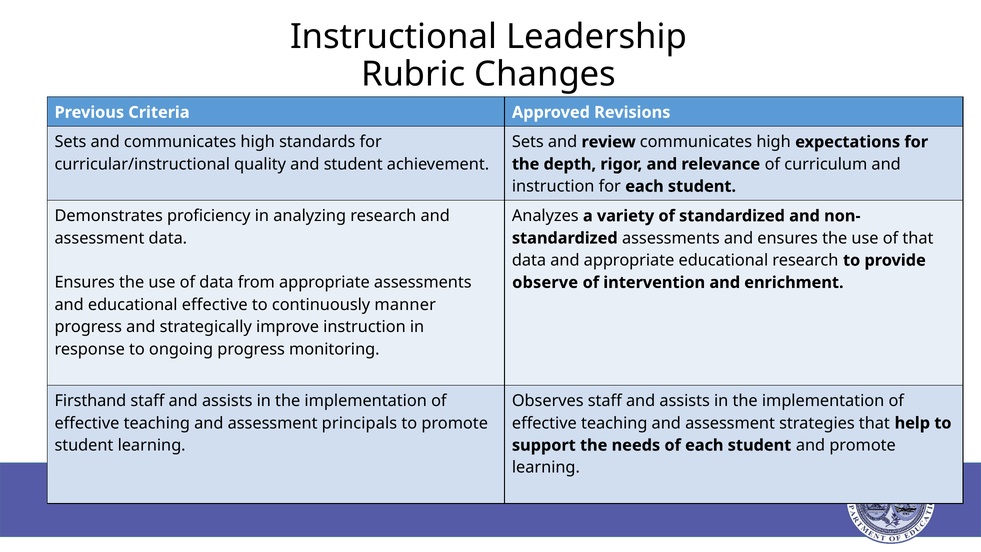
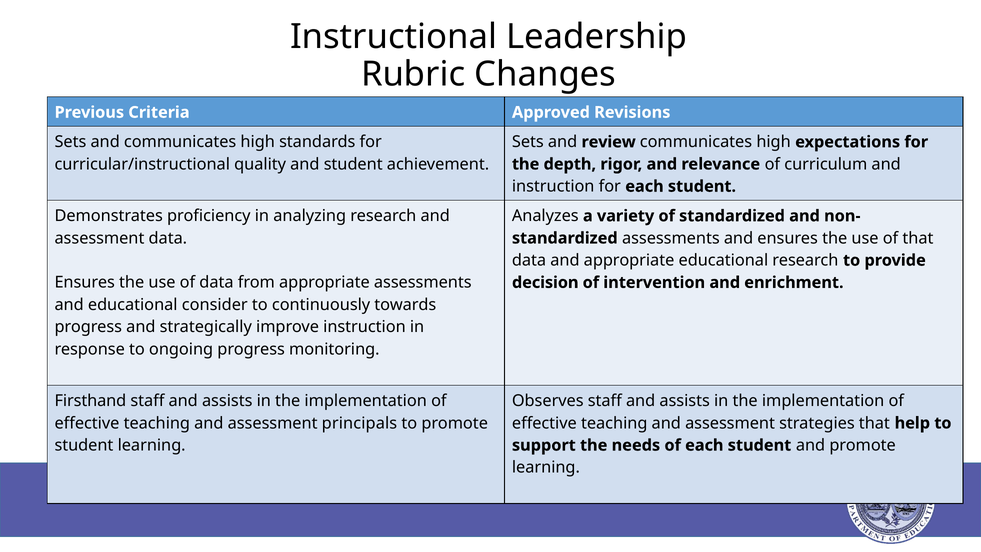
observe: observe -> decision
educational effective: effective -> consider
manner: manner -> towards
